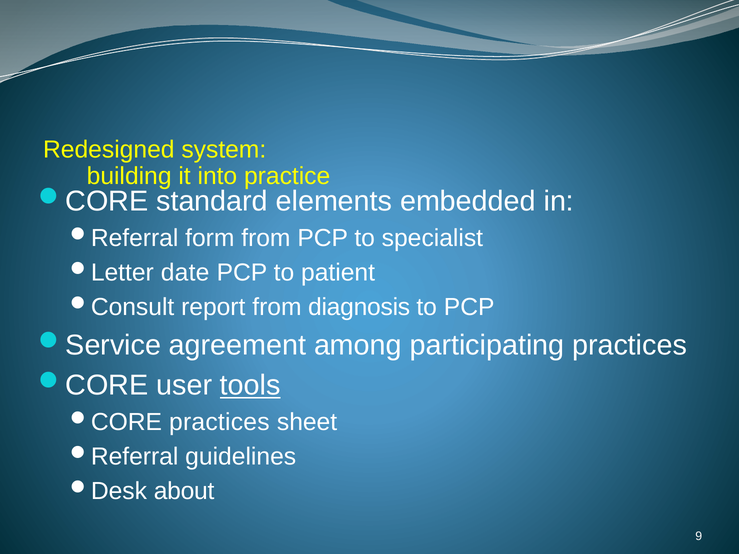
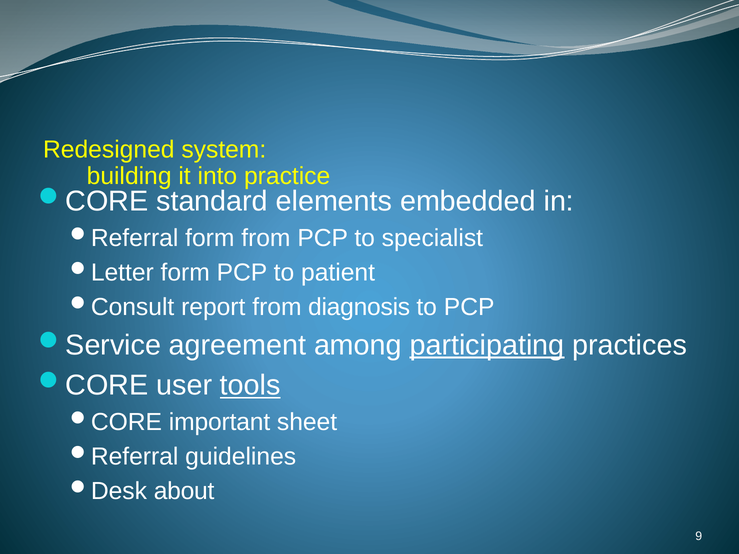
date at (185, 273): date -> form
participating underline: none -> present
practices at (219, 422): practices -> important
